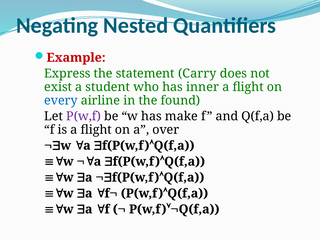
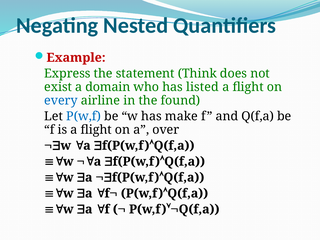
Carry: Carry -> Think
student: student -> domain
inner: inner -> listed
P(w,f at (84, 116) colour: purple -> blue
